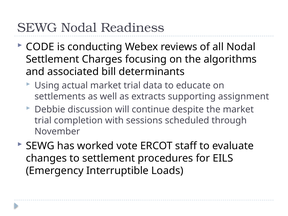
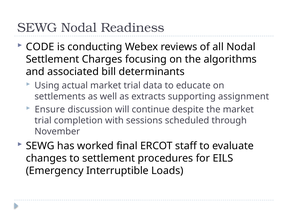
Debbie: Debbie -> Ensure
vote: vote -> final
